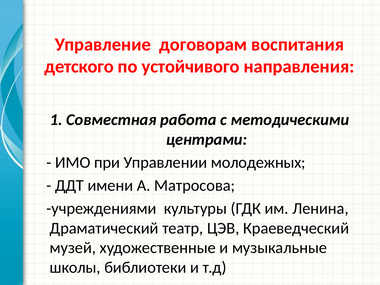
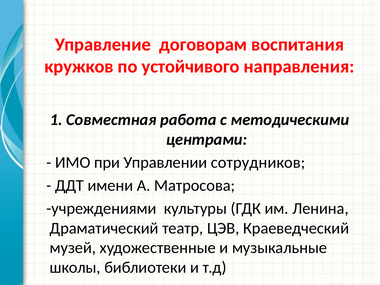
детского: детского -> кружков
молодежных: молодежных -> сотрудников
